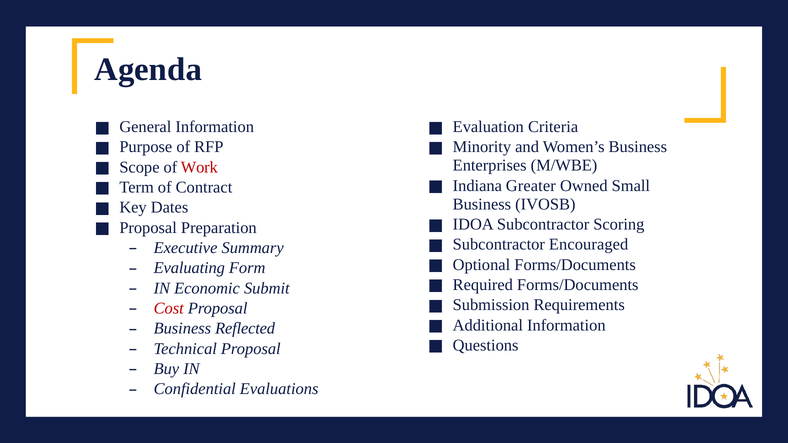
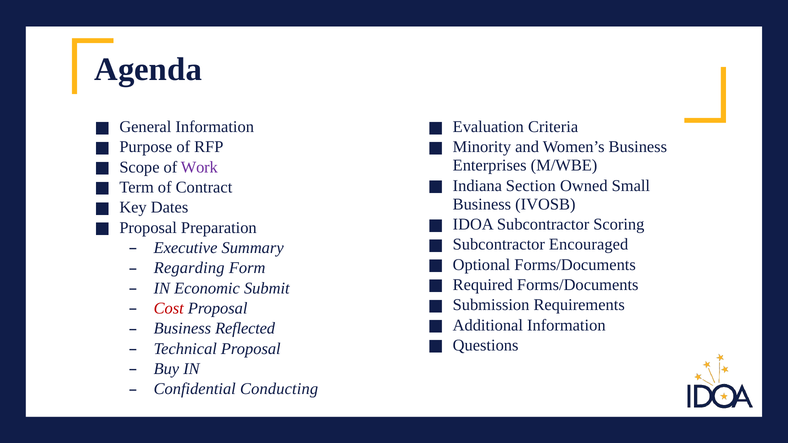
Work colour: red -> purple
Greater: Greater -> Section
Evaluating: Evaluating -> Regarding
Evaluations: Evaluations -> Conducting
